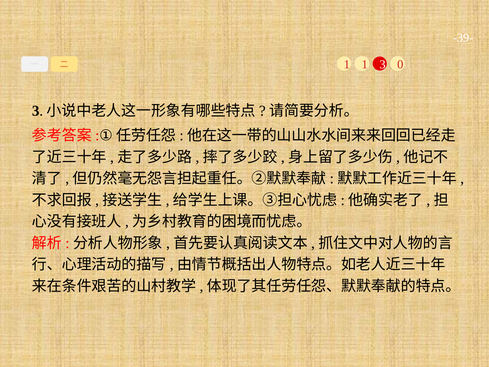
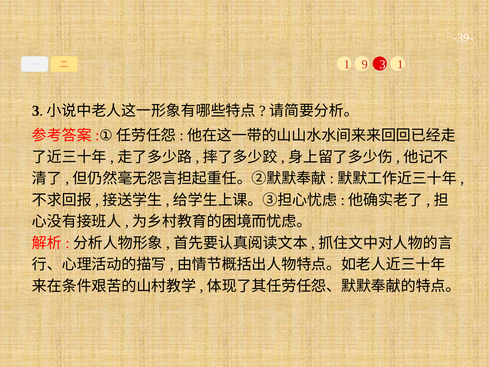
1 1: 1 -> 9
3 0: 0 -> 1
